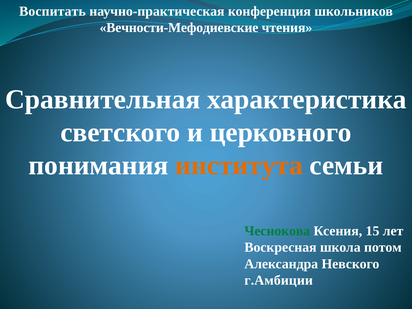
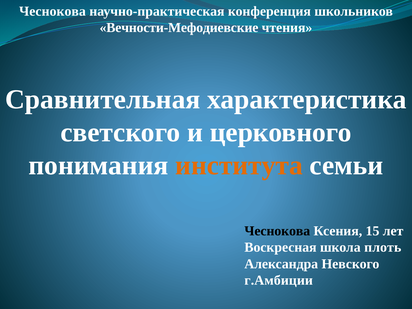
Воспитать at (52, 11): Воспитать -> Чеснокова
Чеснокова at (277, 231) colour: green -> black
потом: потом -> плоть
